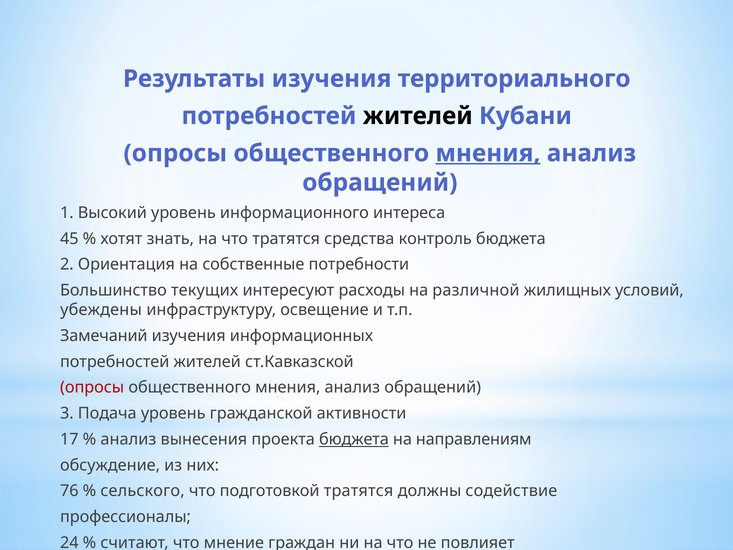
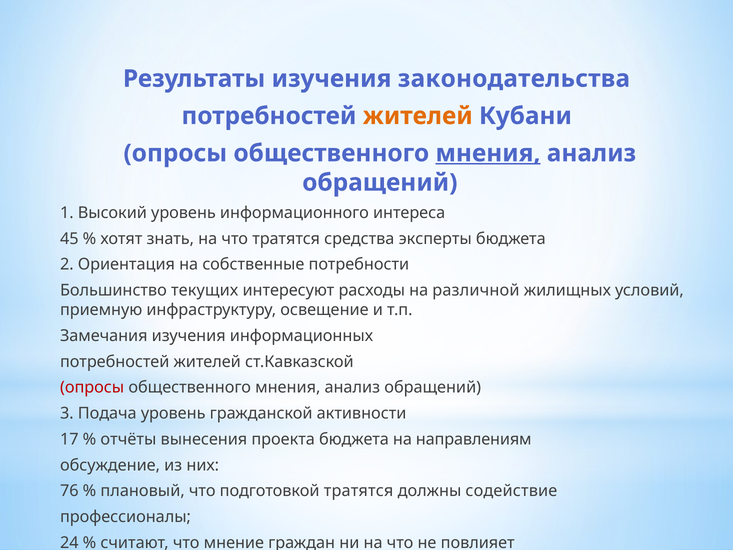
территориального: территориального -> законодательства
жителей at (418, 116) colour: black -> orange
контроль: контроль -> эксперты
убеждены: убеждены -> приемную
Замечаний: Замечаний -> Замечания
анализ at (128, 439): анализ -> отчёты
бюджета at (354, 439) underline: present -> none
сельского: сельского -> плановый
